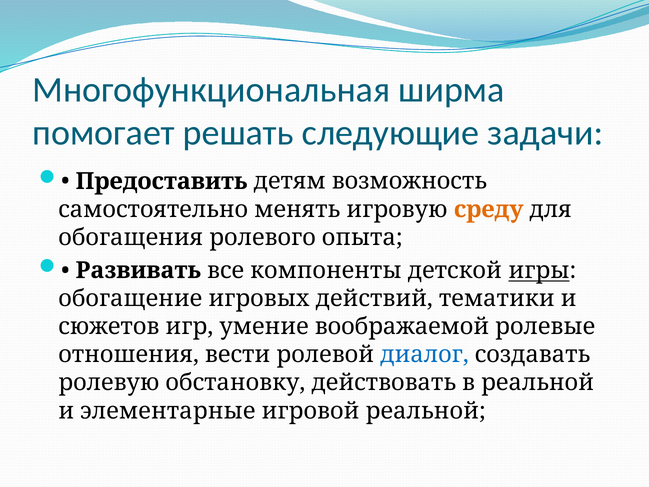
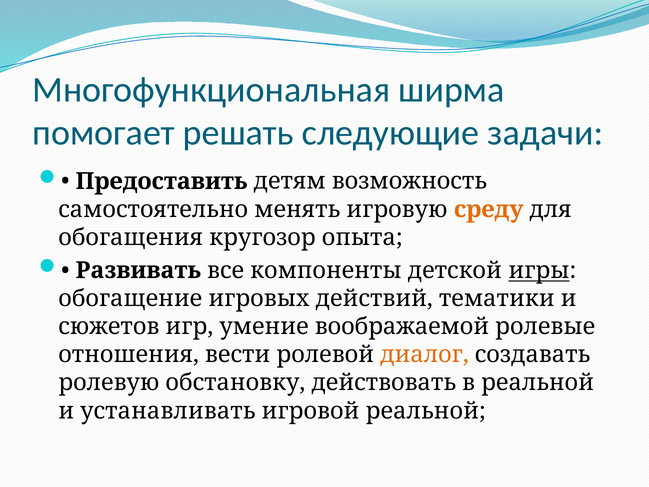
ролевого: ролевого -> кругозор
диалог colour: blue -> orange
элементарные: элементарные -> устанавливать
